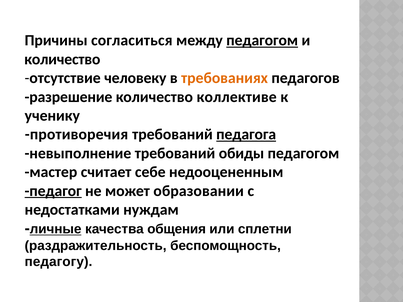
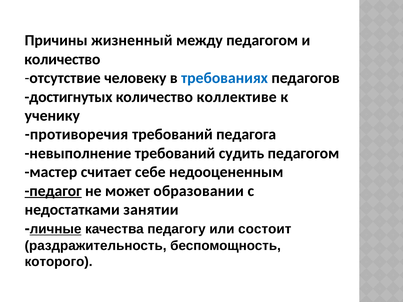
согласиться: согласиться -> жизненный
педагогом at (262, 41) underline: present -> none
требованиях colour: orange -> blue
разрешение: разрешение -> достигнутых
педагога underline: present -> none
обиды: обиды -> судить
нуждам: нуждам -> занятии
общения: общения -> педагогу
сплетни: сплетни -> состоит
педагогу: педагогу -> которого
